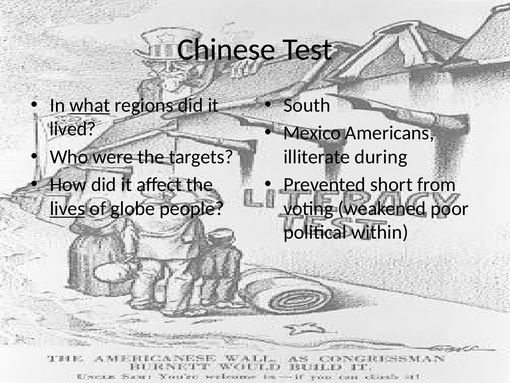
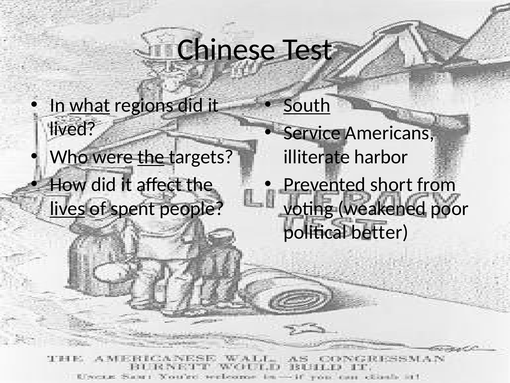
South underline: none -> present
Mexico: Mexico -> Service
the at (151, 157) underline: none -> present
during: during -> harbor
globe: globe -> spent
within: within -> better
